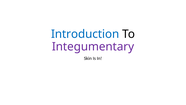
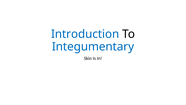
Integumentary colour: purple -> blue
